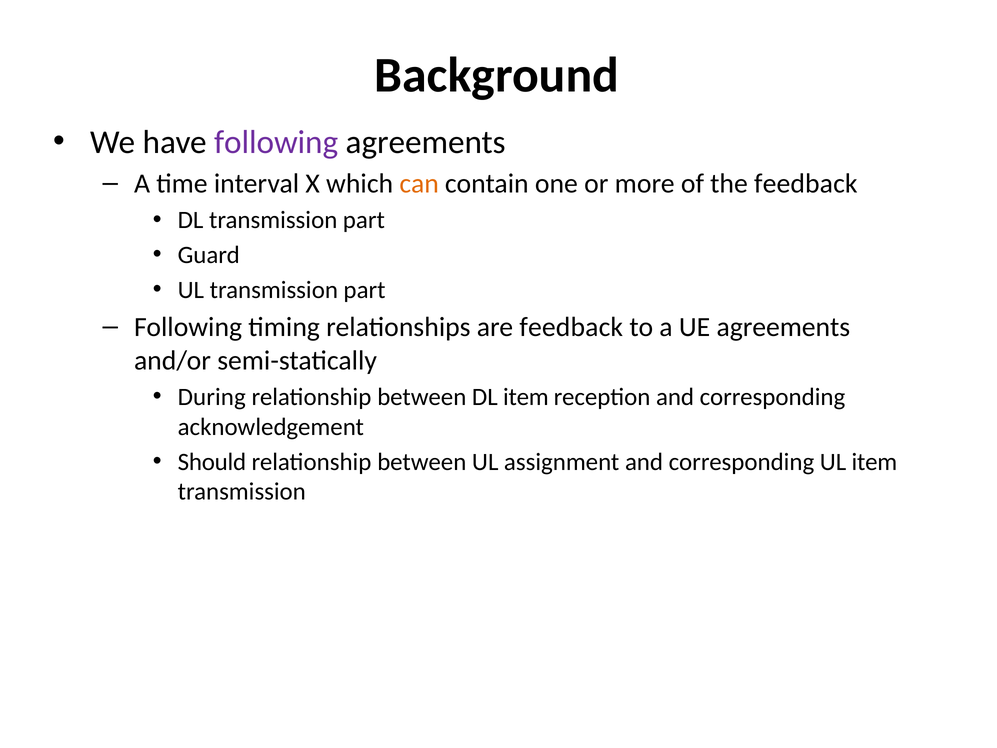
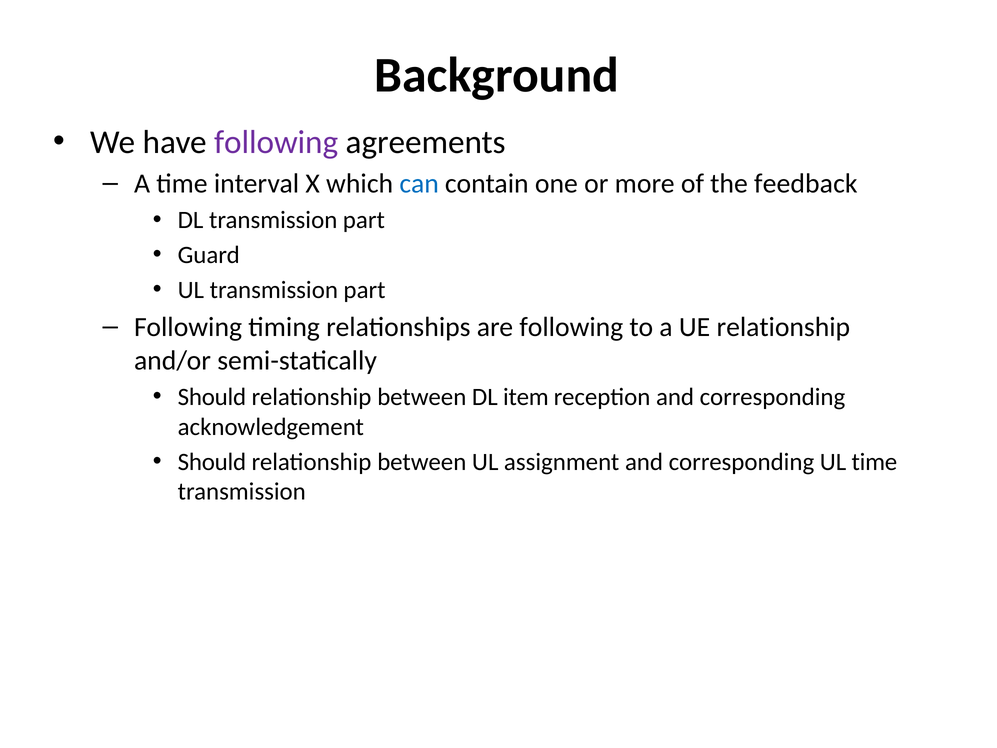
can colour: orange -> blue
are feedback: feedback -> following
UE agreements: agreements -> relationship
During at (212, 397): During -> Should
UL item: item -> time
